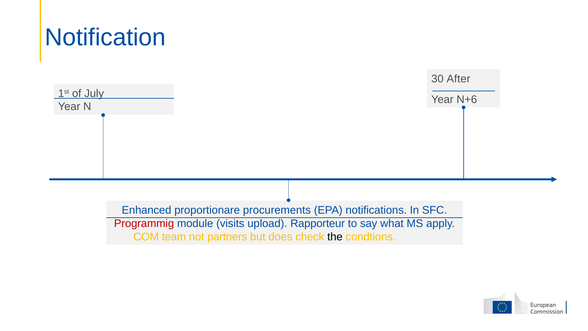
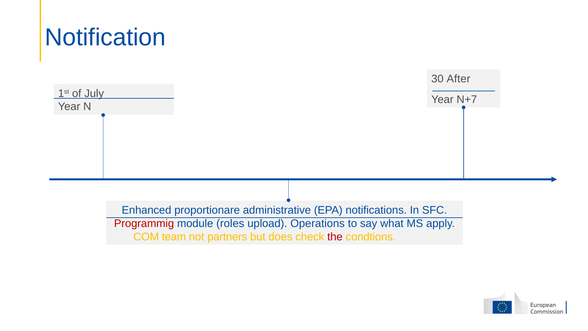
N+6: N+6 -> N+7
procurements: procurements -> administrative
visits: visits -> roles
Rapporteur: Rapporteur -> Operations
the colour: black -> red
